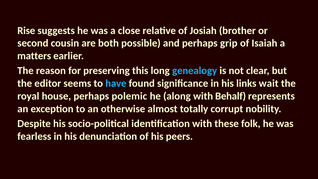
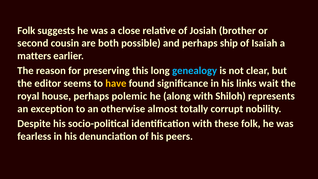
Rise at (26, 30): Rise -> Folk
grip: grip -> ship
have colour: light blue -> yellow
Behalf: Behalf -> Shiloh
